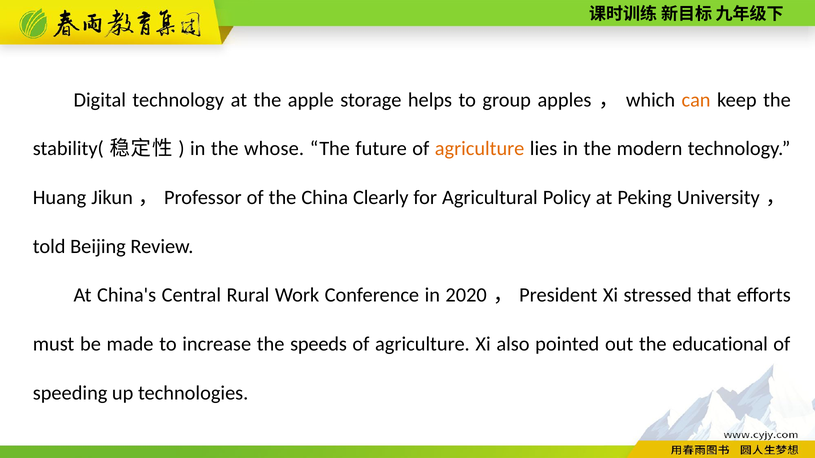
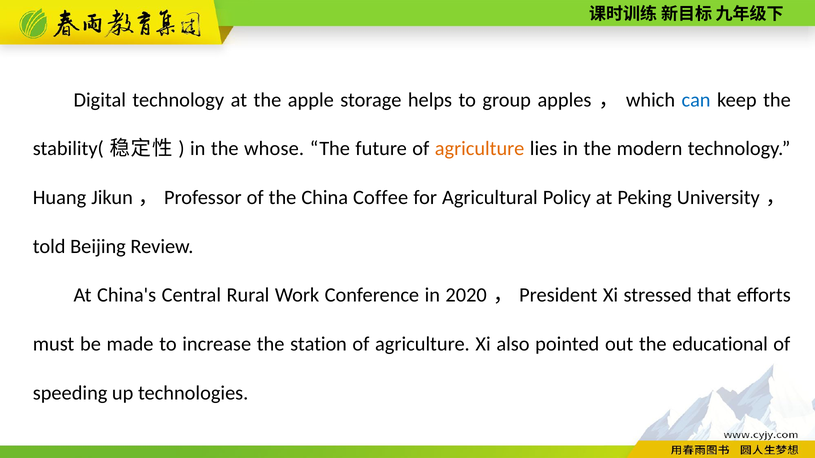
can colour: orange -> blue
Clearly: Clearly -> Coffee
speeds: speeds -> station
